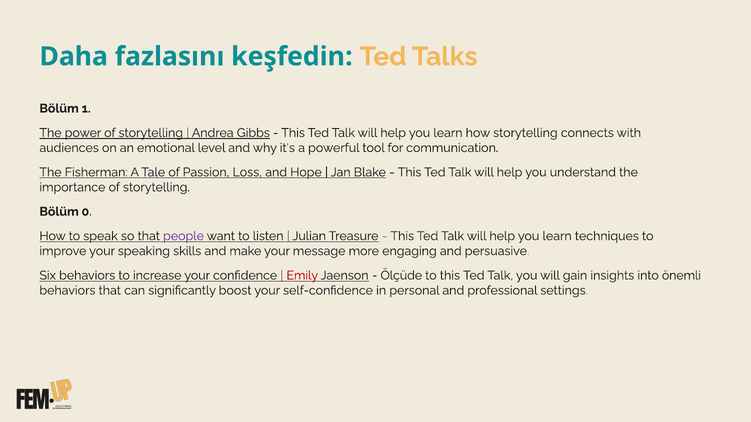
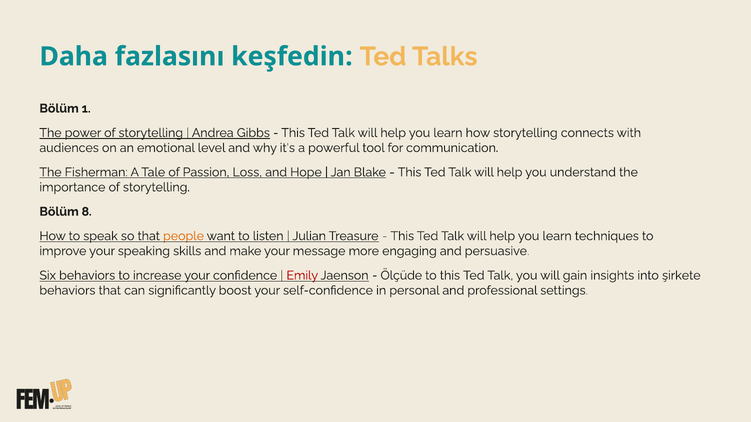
0: 0 -> 8
people colour: purple -> orange
önemli: önemli -> şirkete
